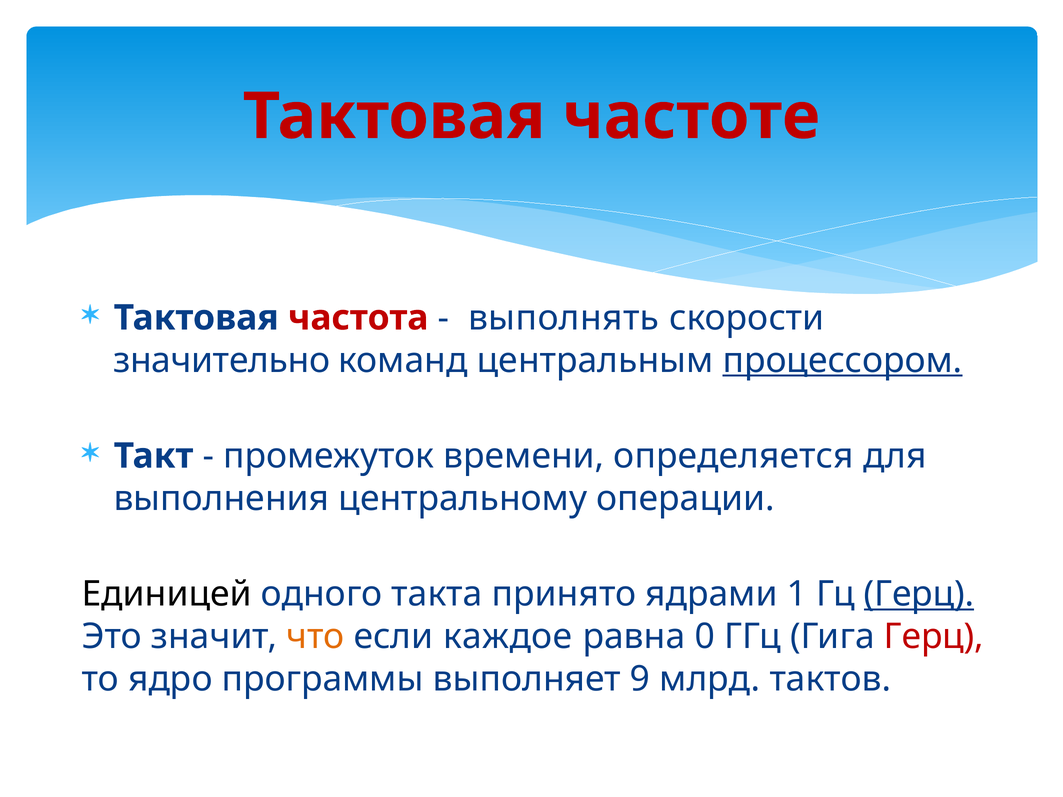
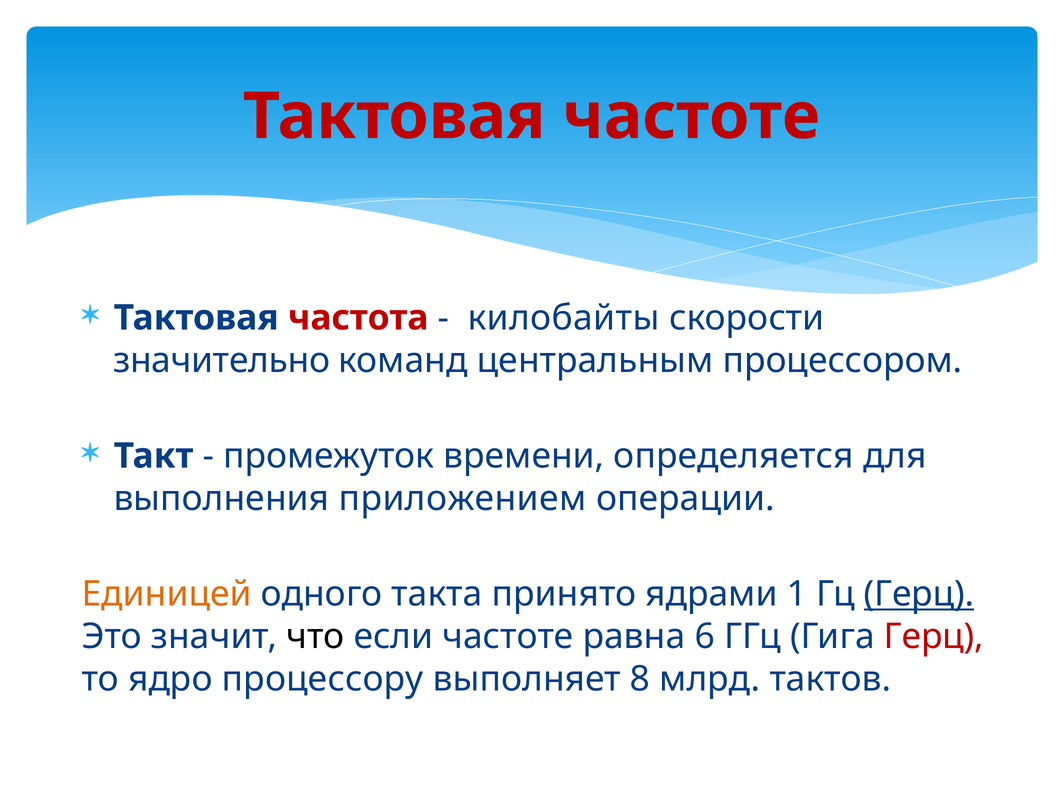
выполнять: выполнять -> килобайты
процессором underline: present -> none
центральному: центральному -> приложением
Единицей colour: black -> orange
что colour: orange -> black
если каждое: каждое -> частоте
0: 0 -> 6
программы: программы -> процессору
9: 9 -> 8
